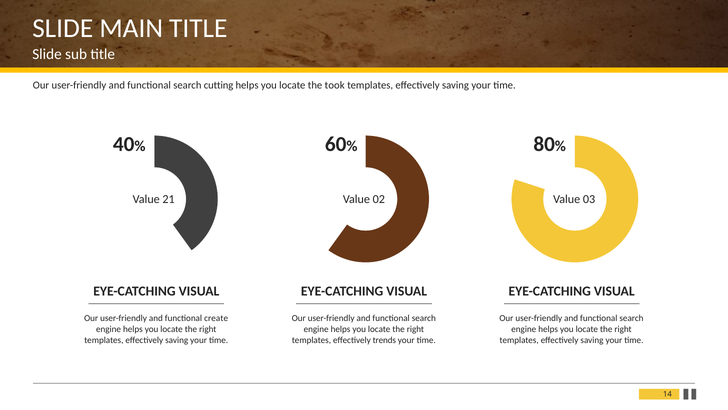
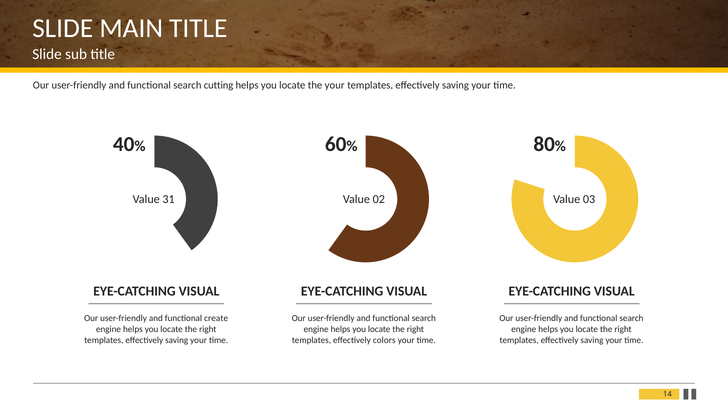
the took: took -> your
21: 21 -> 31
trends: trends -> colors
